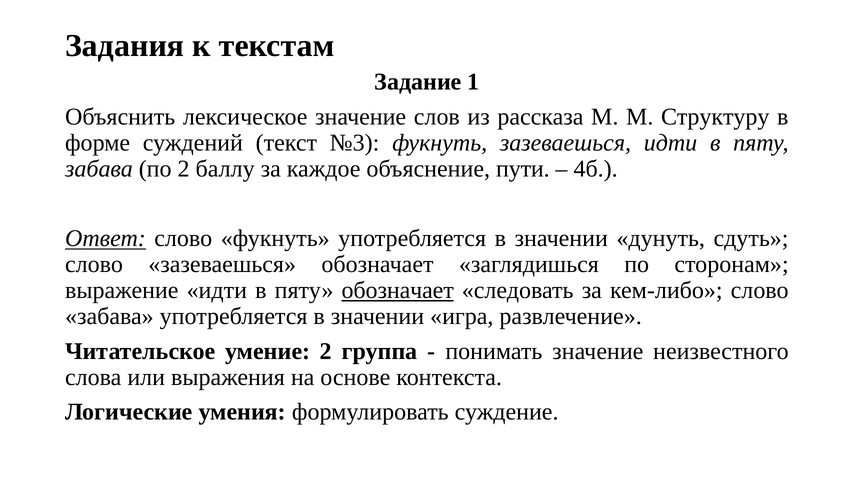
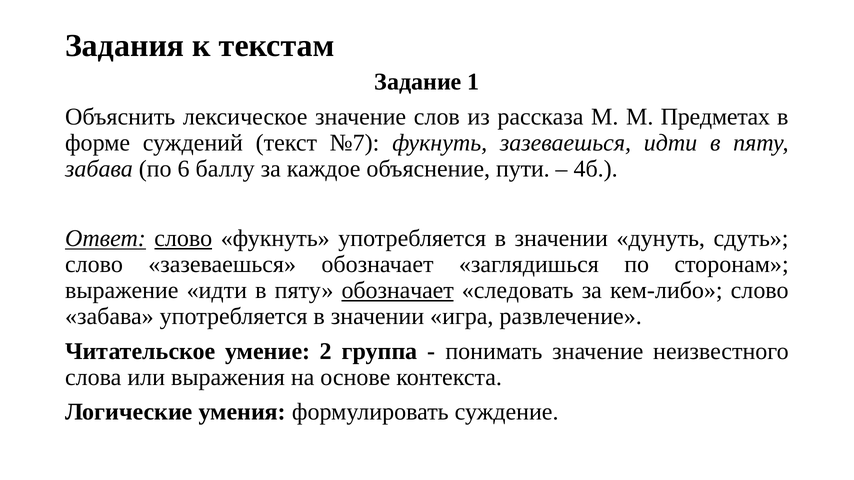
Структуру: Структуру -> Предметах
№3: №3 -> №7
по 2: 2 -> 6
слово at (183, 239) underline: none -> present
